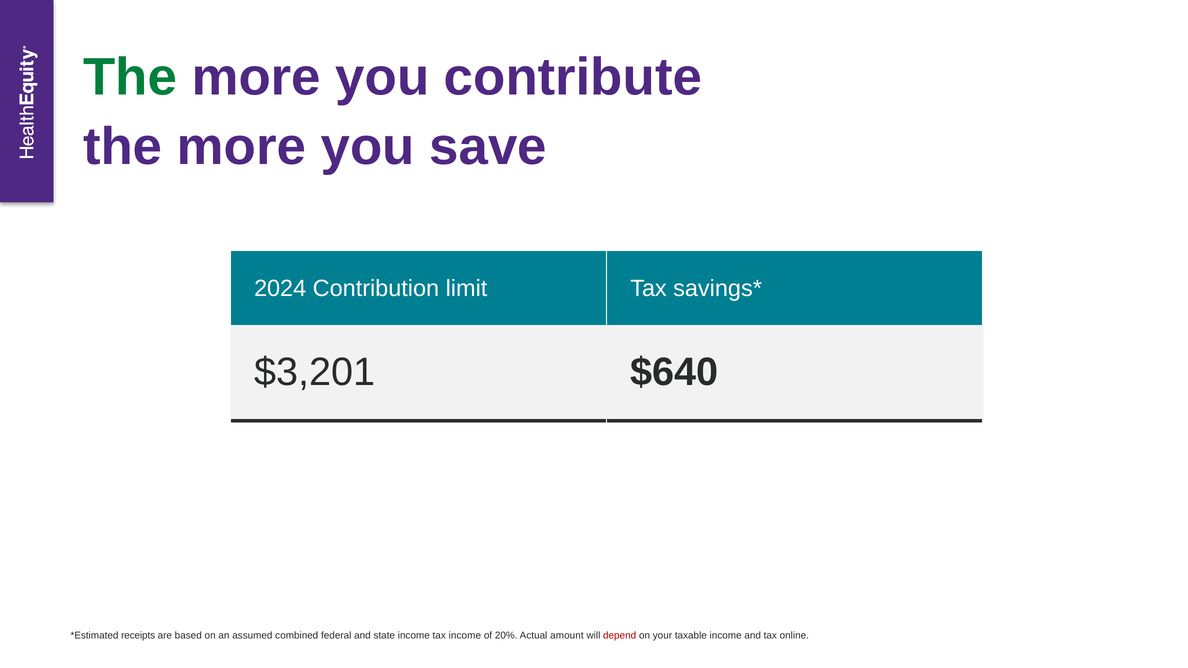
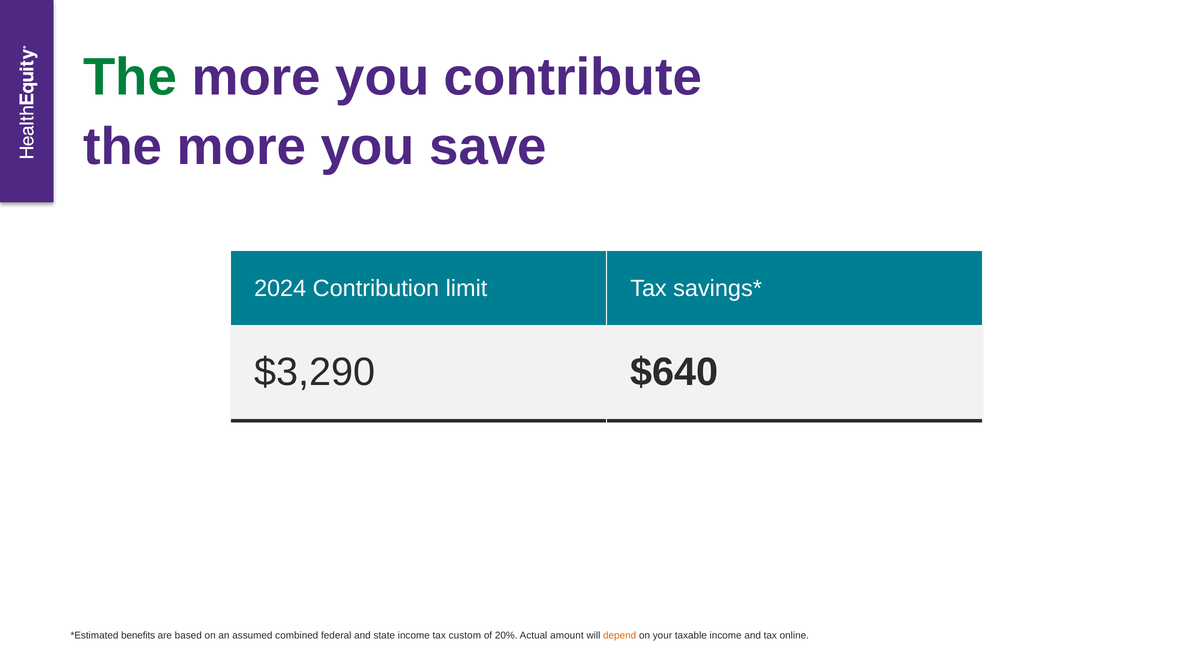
$3,201: $3,201 -> $3,290
receipts: receipts -> benefits
tax income: income -> custom
depend colour: red -> orange
